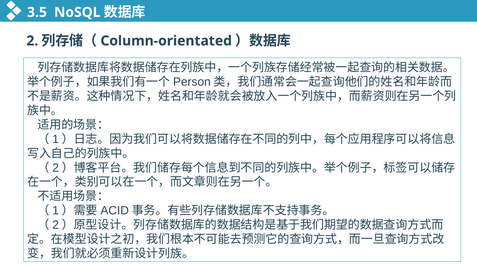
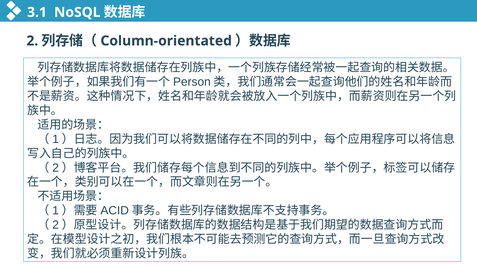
3.5: 3.5 -> 3.1
